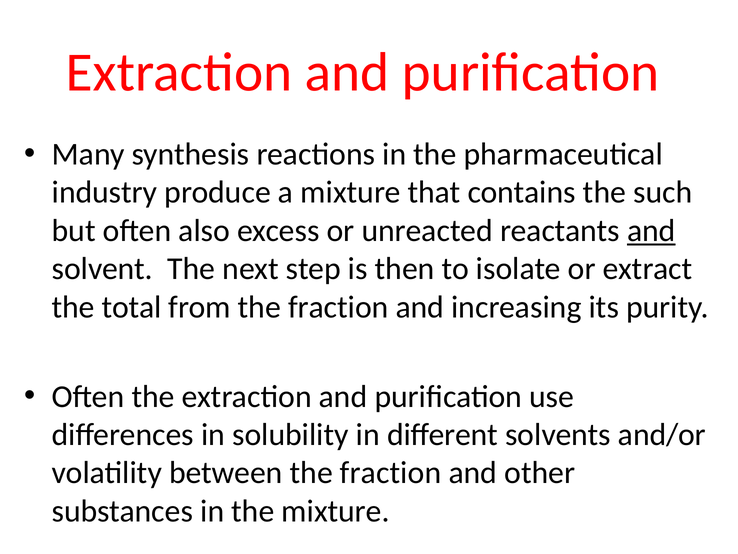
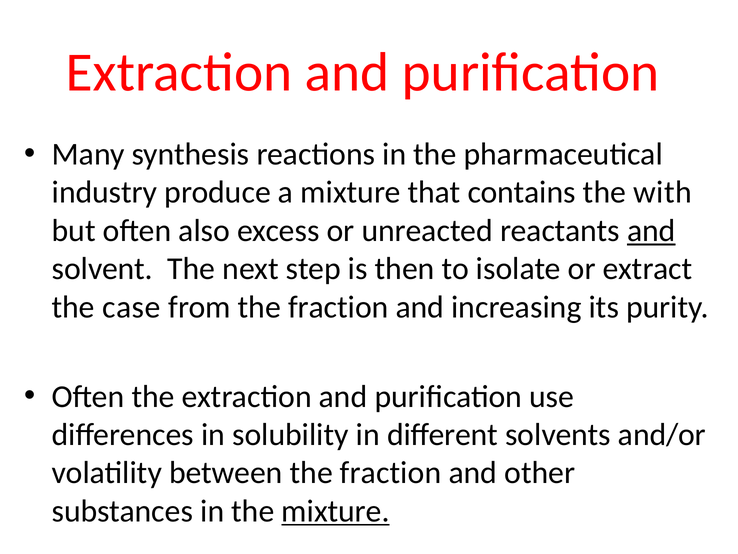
such: such -> with
total: total -> case
mixture at (336, 511) underline: none -> present
